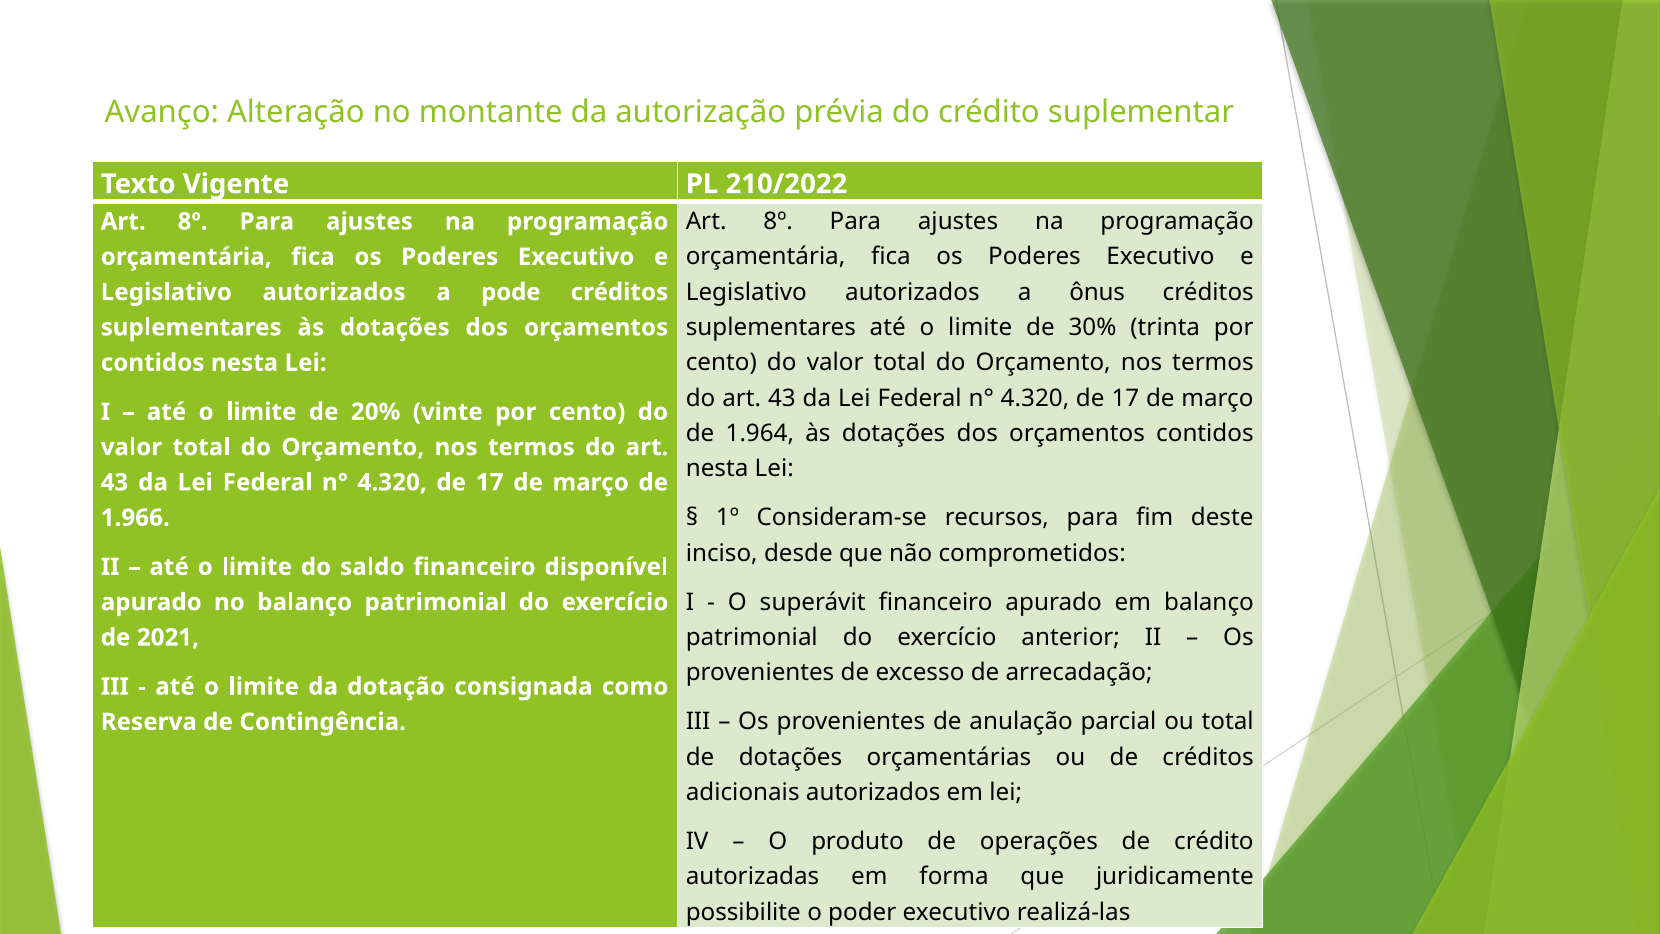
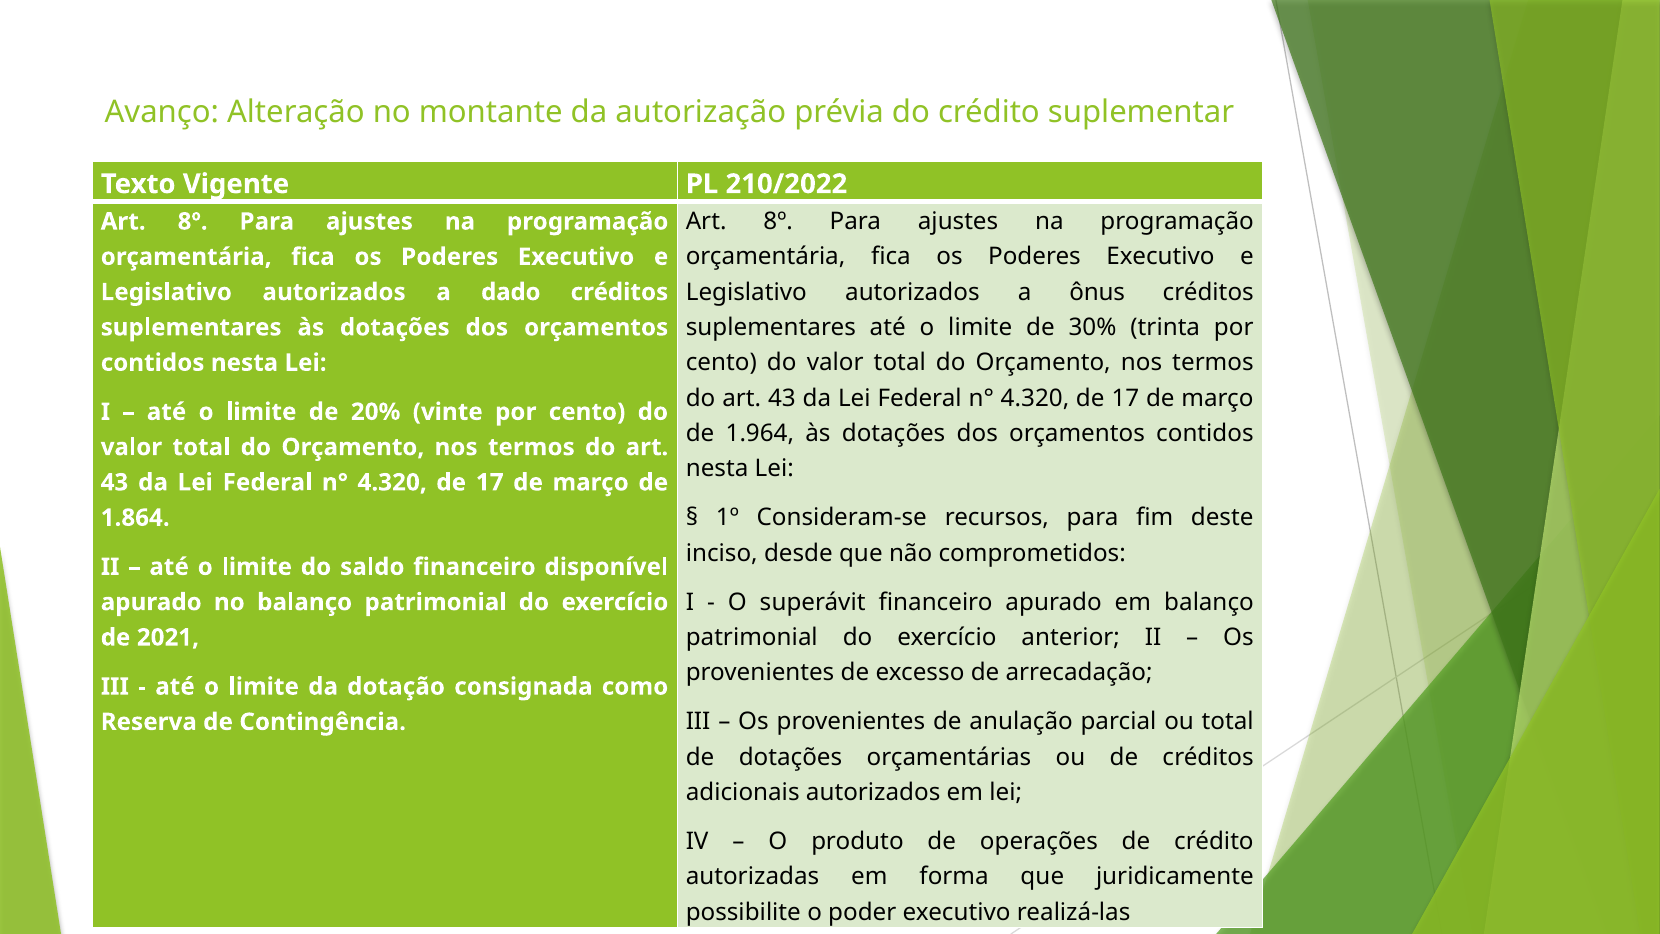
pode: pode -> dado
1.966: 1.966 -> 1.864
